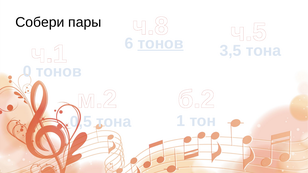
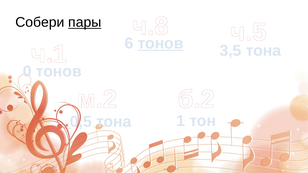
пары underline: none -> present
